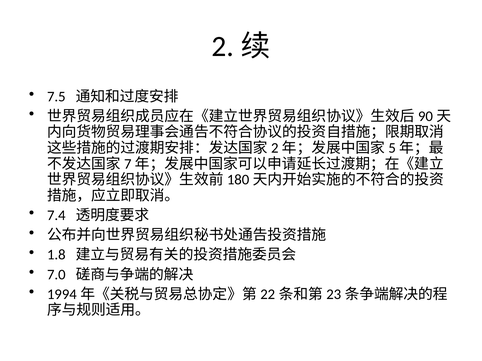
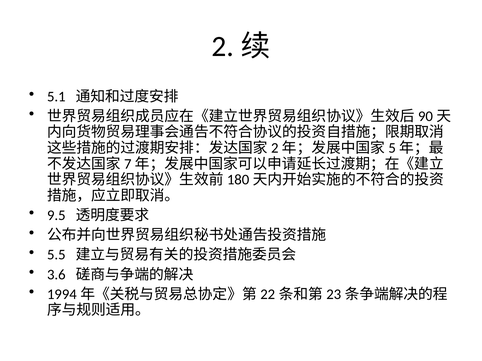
7.5: 7.5 -> 5.1
7.4: 7.4 -> 9.5
1.8: 1.8 -> 5.5
7.0: 7.0 -> 3.6
